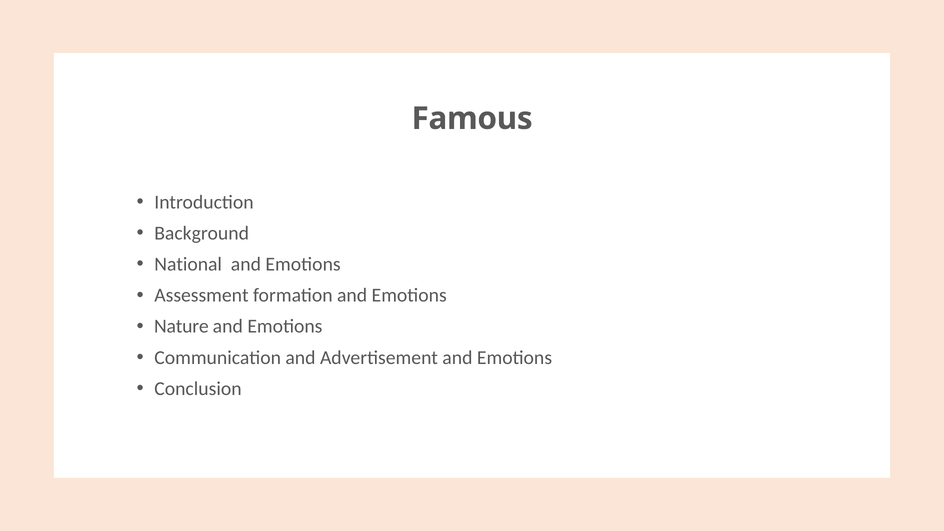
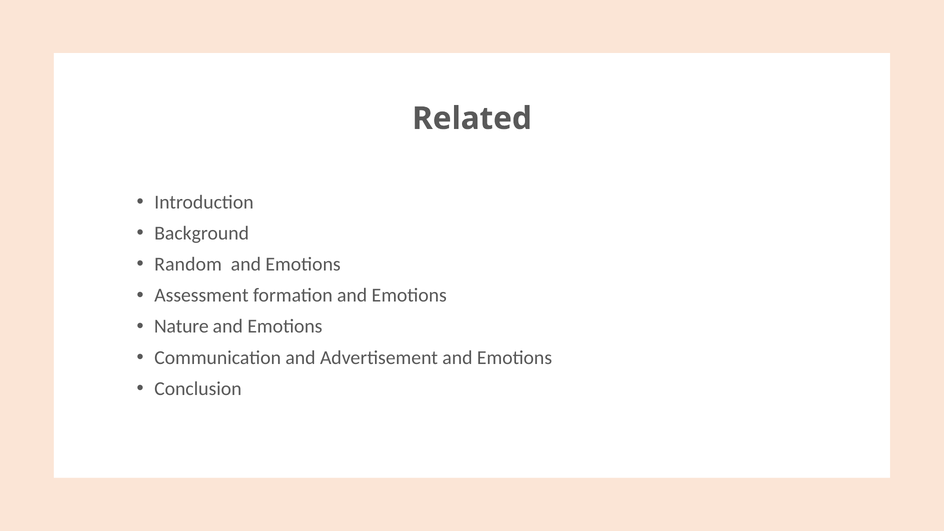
Famous: Famous -> Related
National: National -> Random
